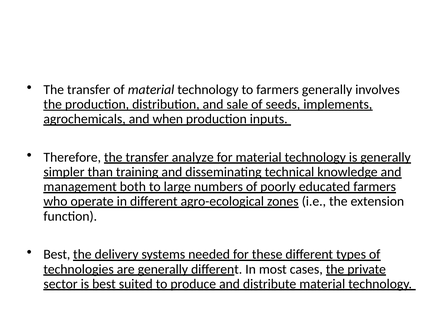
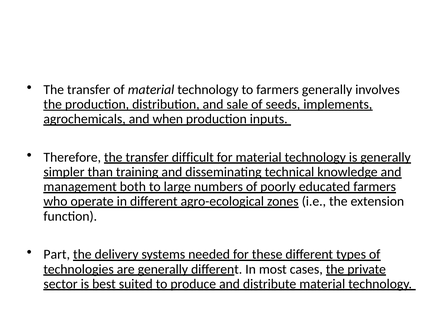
analyze: analyze -> difficult
Best at (57, 254): Best -> Part
